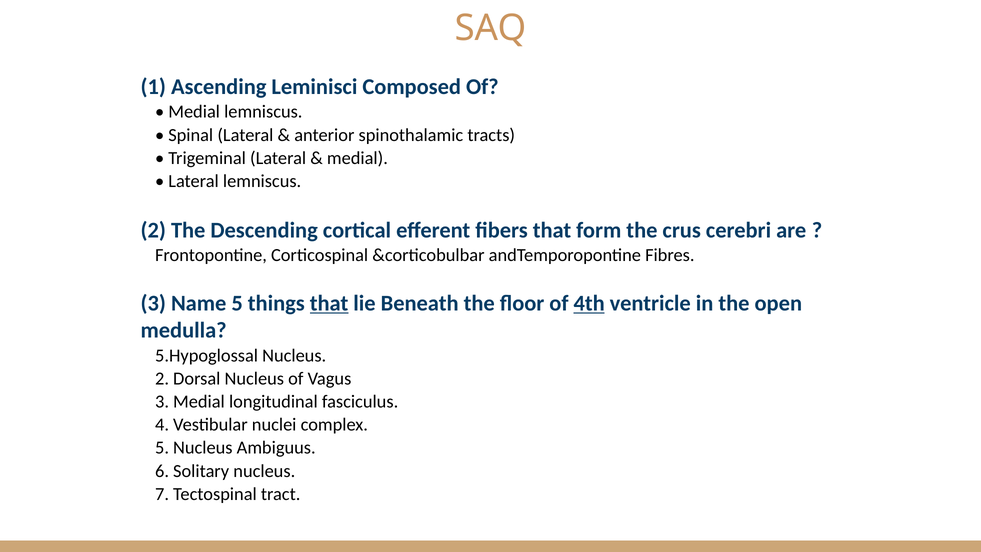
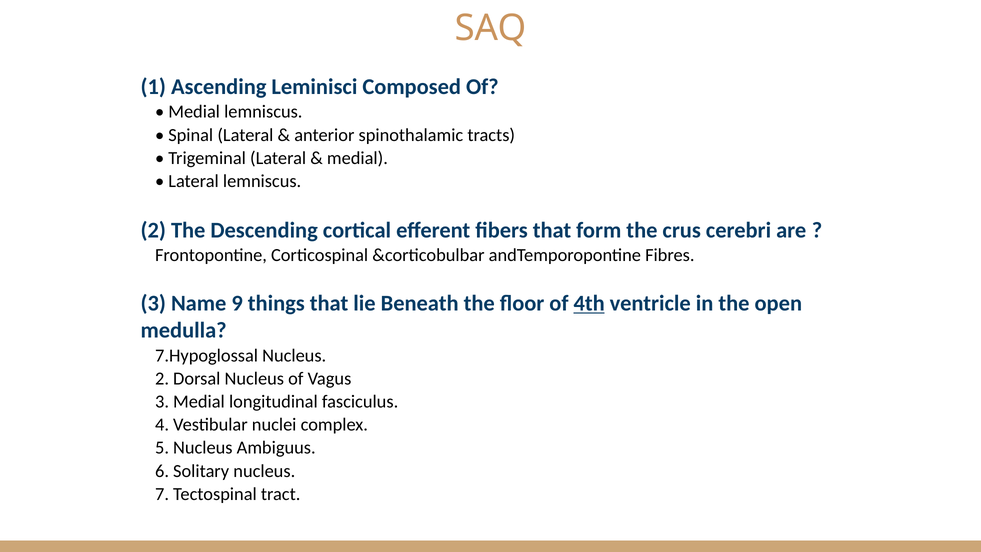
Name 5: 5 -> 9
that at (329, 303) underline: present -> none
5.Hypoglossal: 5.Hypoglossal -> 7.Hypoglossal
